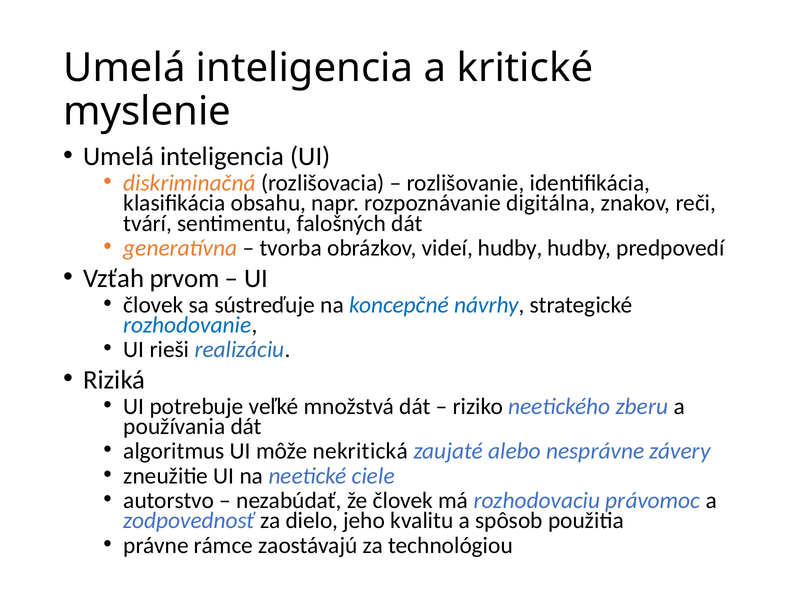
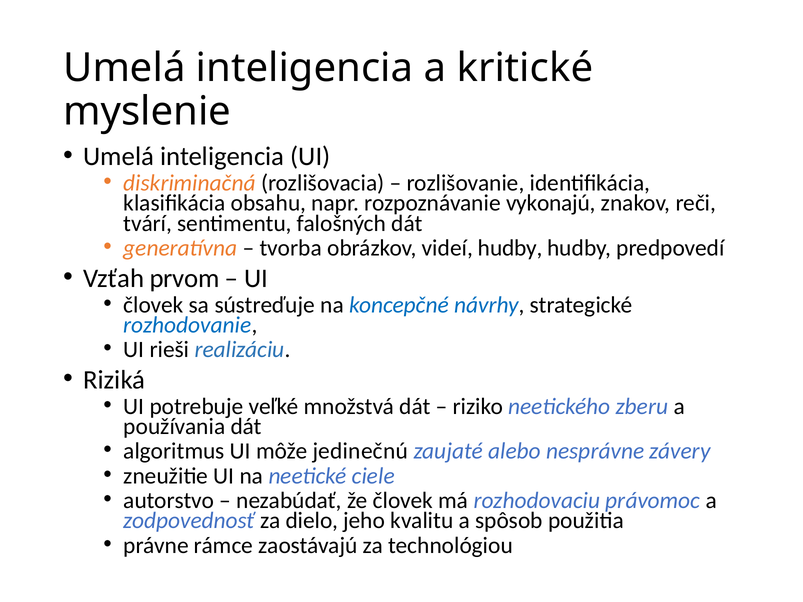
digitálna: digitálna -> vykonajú
nekritická: nekritická -> jedinečnú
